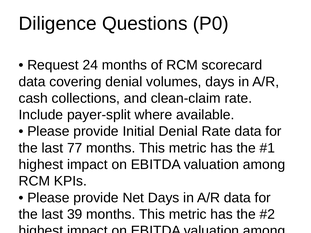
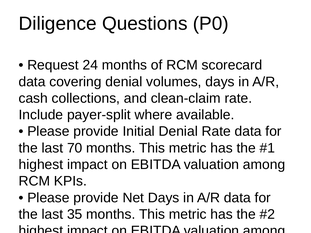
77: 77 -> 70
39: 39 -> 35
